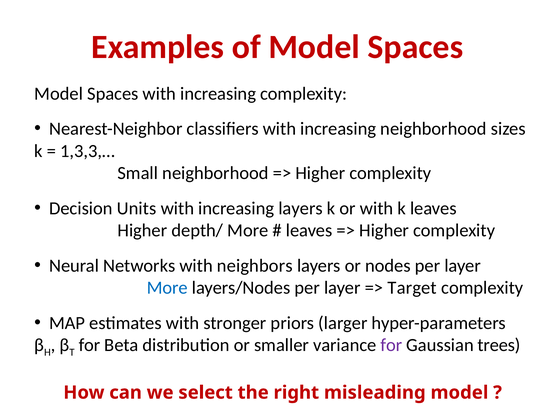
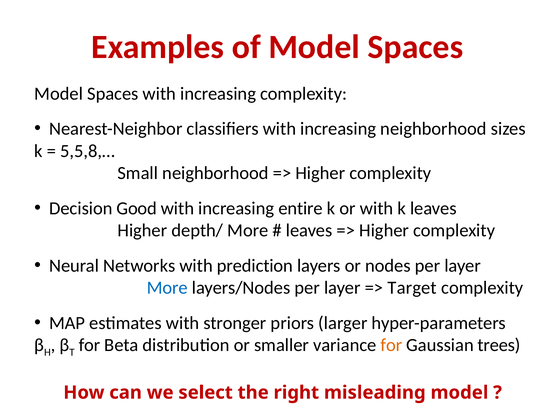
1,3,3,…: 1,3,3,… -> 5,5,8,…
Units: Units -> Good
increasing layers: layers -> entire
neighbors: neighbors -> prediction
for at (391, 345) colour: purple -> orange
